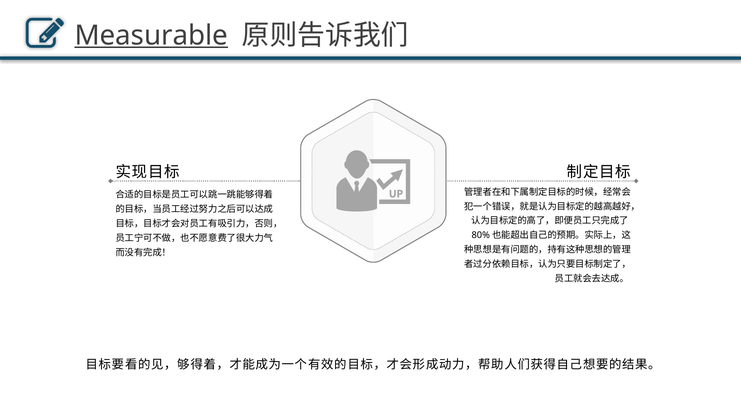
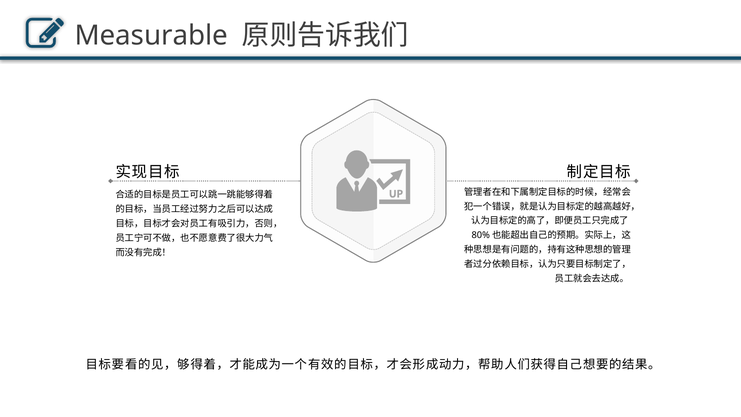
Measurable underline: present -> none
